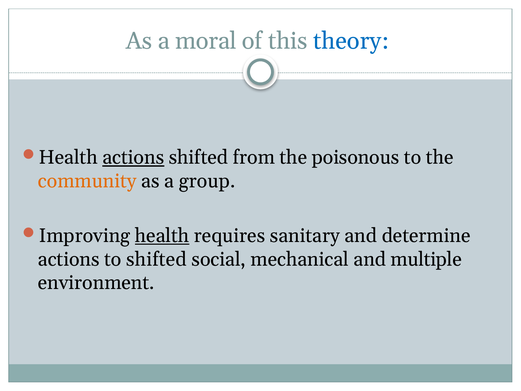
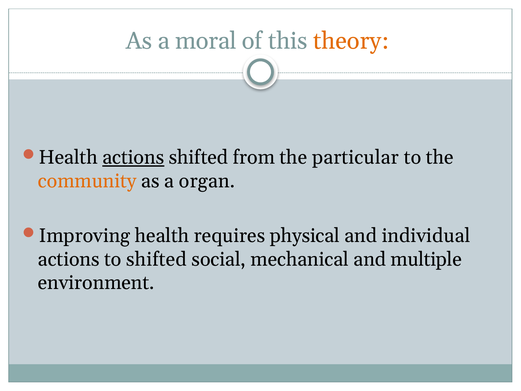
theory colour: blue -> orange
poisonous: poisonous -> particular
group: group -> organ
health at (162, 236) underline: present -> none
sanitary: sanitary -> physical
determine: determine -> individual
